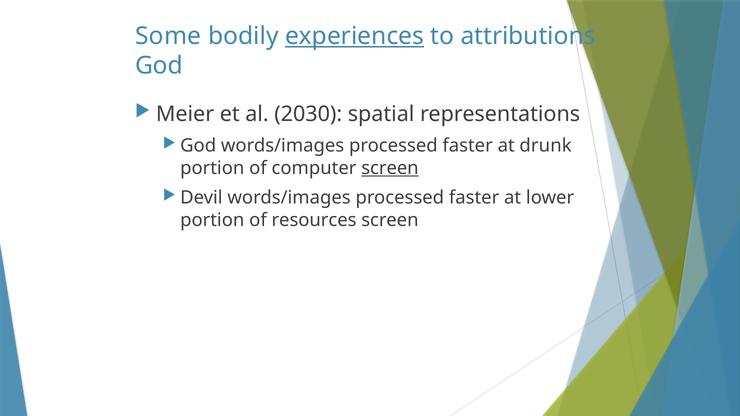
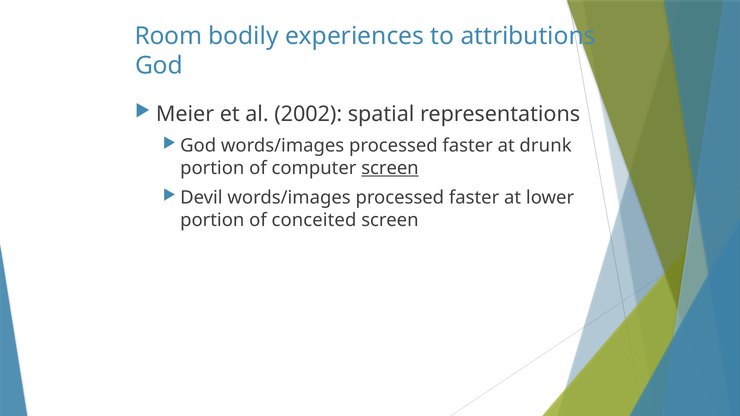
Some: Some -> Room
experiences underline: present -> none
2030: 2030 -> 2002
resources: resources -> conceited
